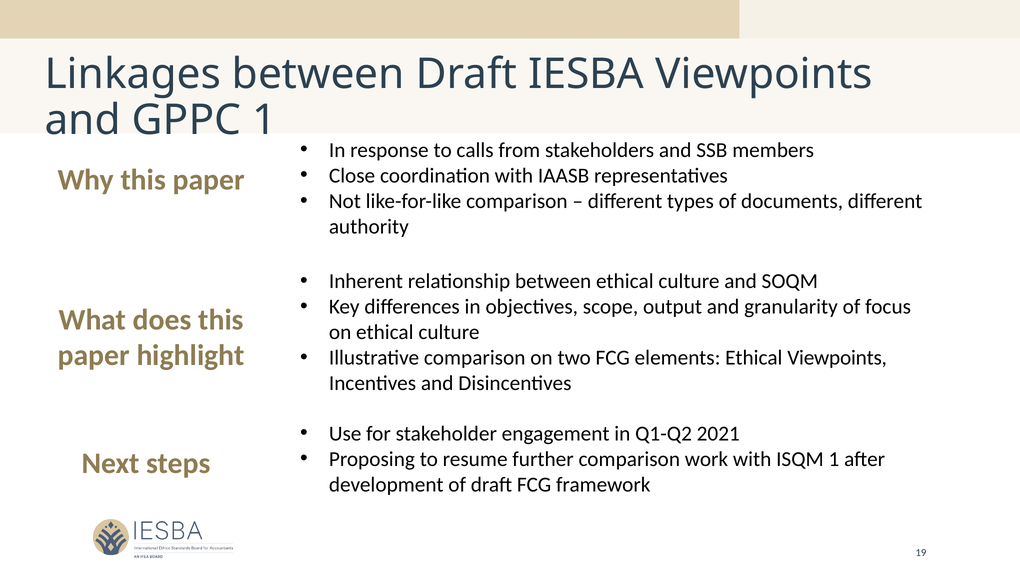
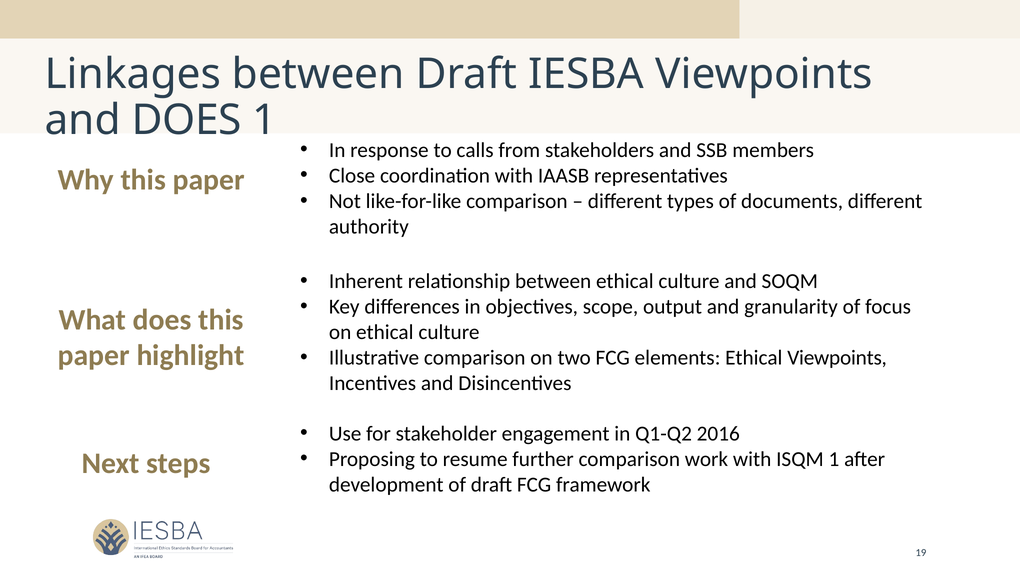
and GPPC: GPPC -> DOES
2021: 2021 -> 2016
